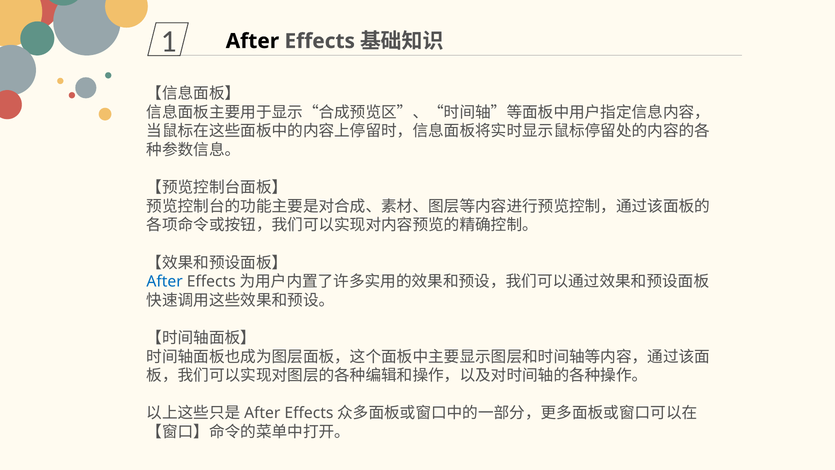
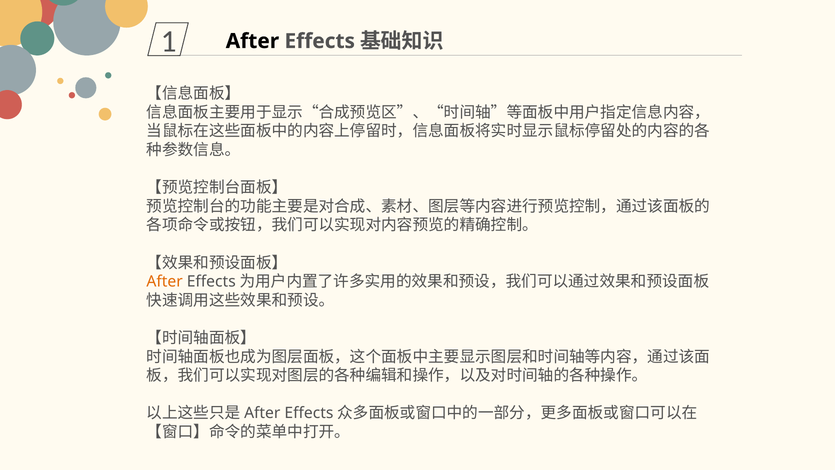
After at (165, 281) colour: blue -> orange
